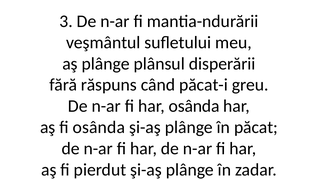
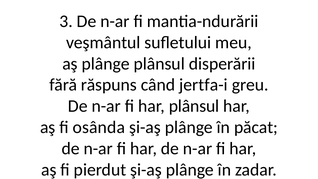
păcat-i: păcat-i -> jertfa-i
har osânda: osânda -> plânsul
